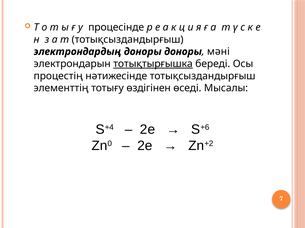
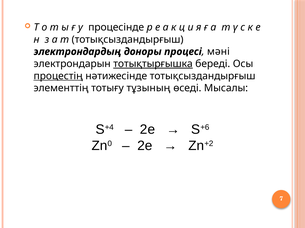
доноры доноры: доноры -> процесі
процестiң underline: none -> present
өздігінен: өздігінен -> тұзының
